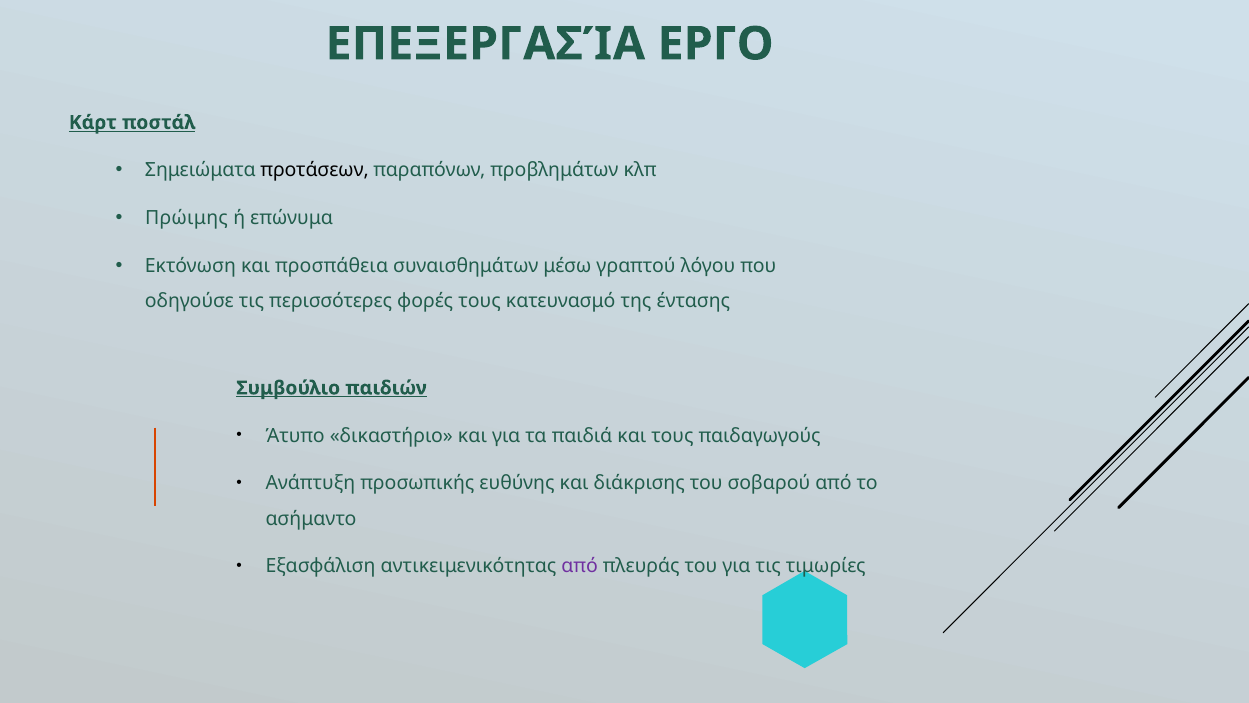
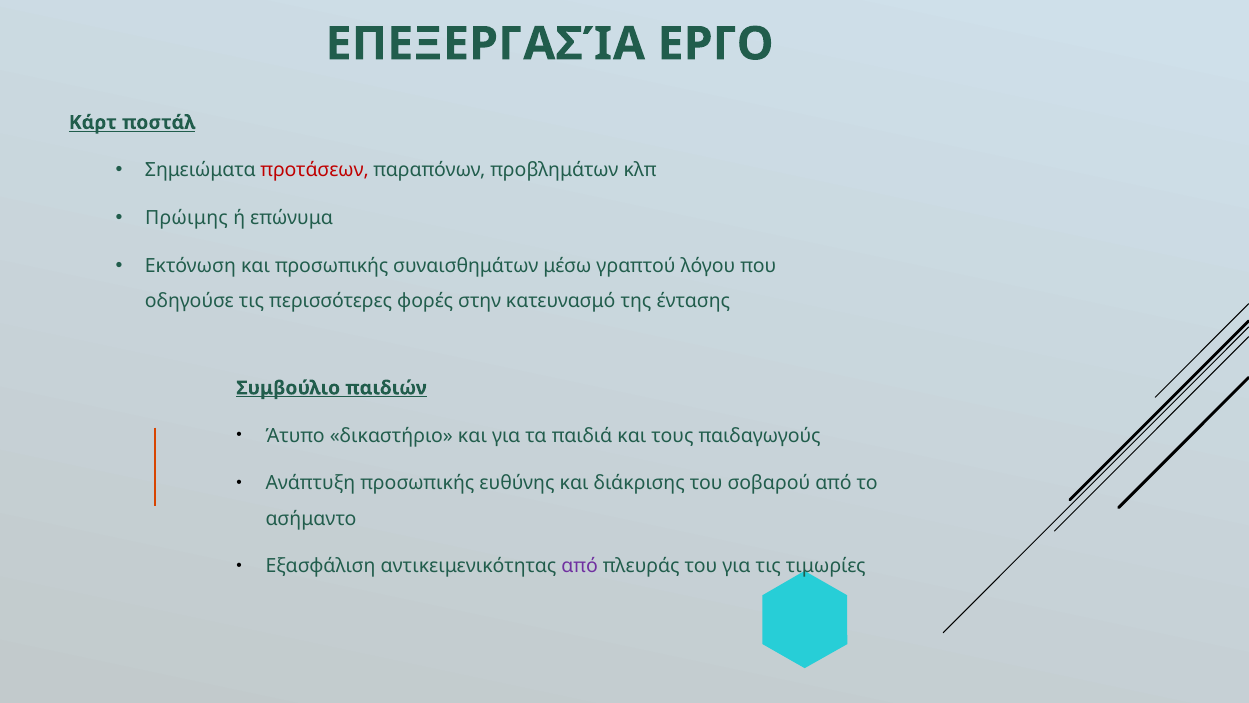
προτάσεων colour: black -> red
και προσπάθεια: προσπάθεια -> προσωπικής
φορές τους: τους -> στην
